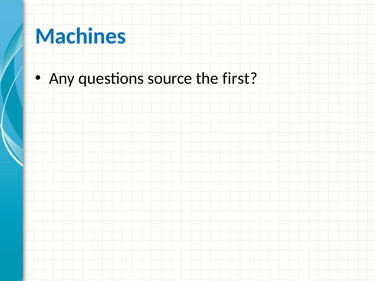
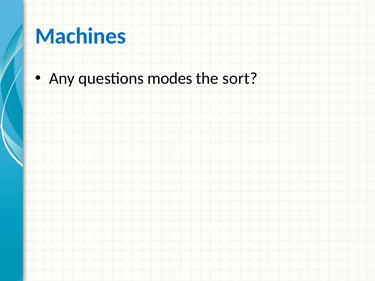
source: source -> modes
first: first -> sort
